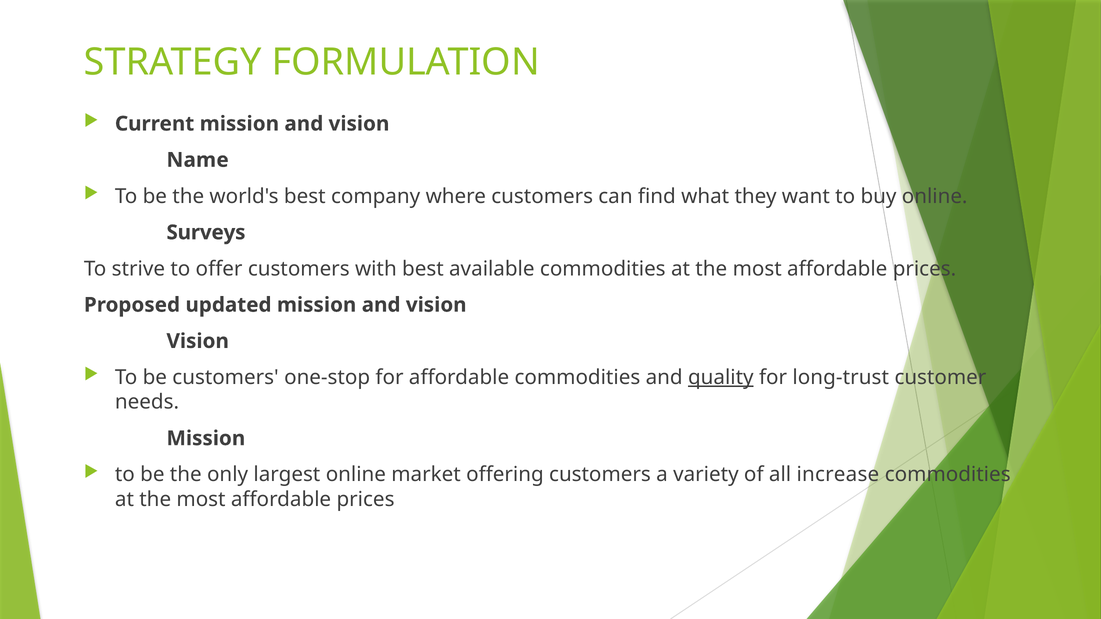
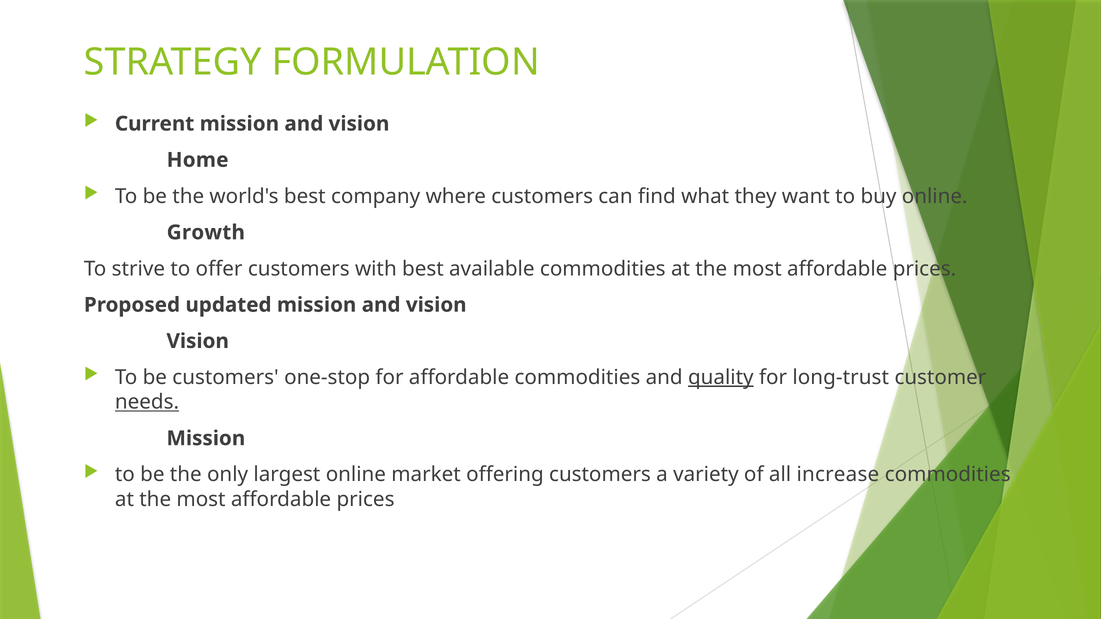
Name: Name -> Home
Surveys: Surveys -> Growth
needs underline: none -> present
